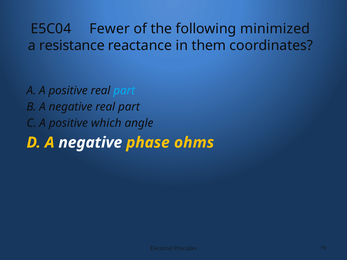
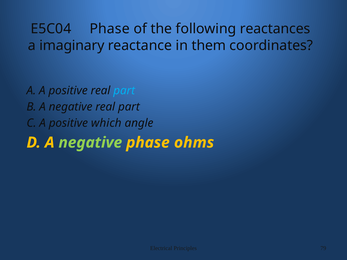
E5C04 Fewer: Fewer -> Phase
minimized: minimized -> reactances
resistance: resistance -> imaginary
negative at (90, 143) colour: white -> light green
